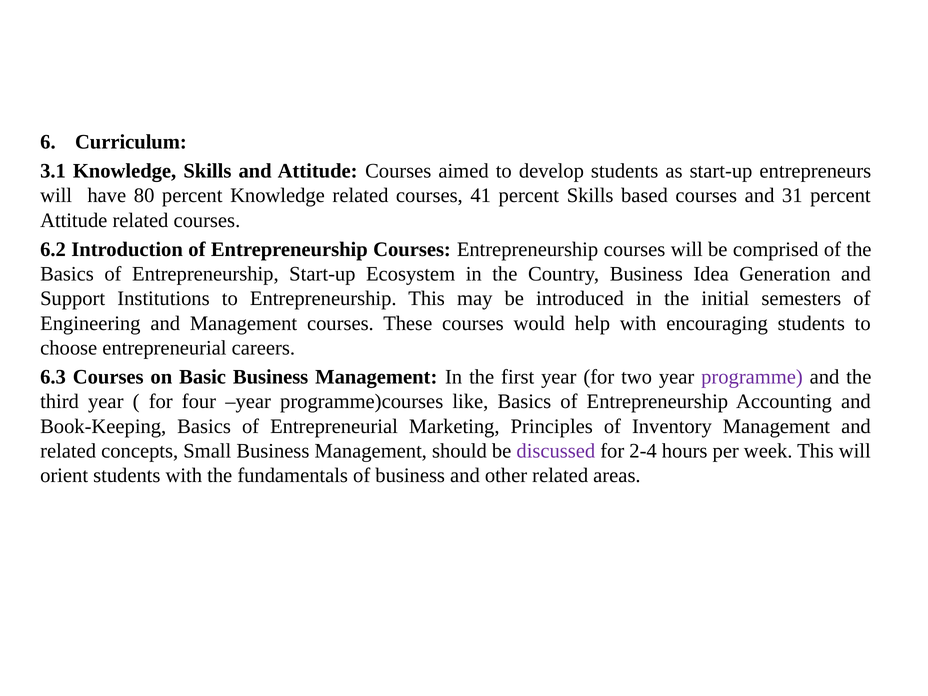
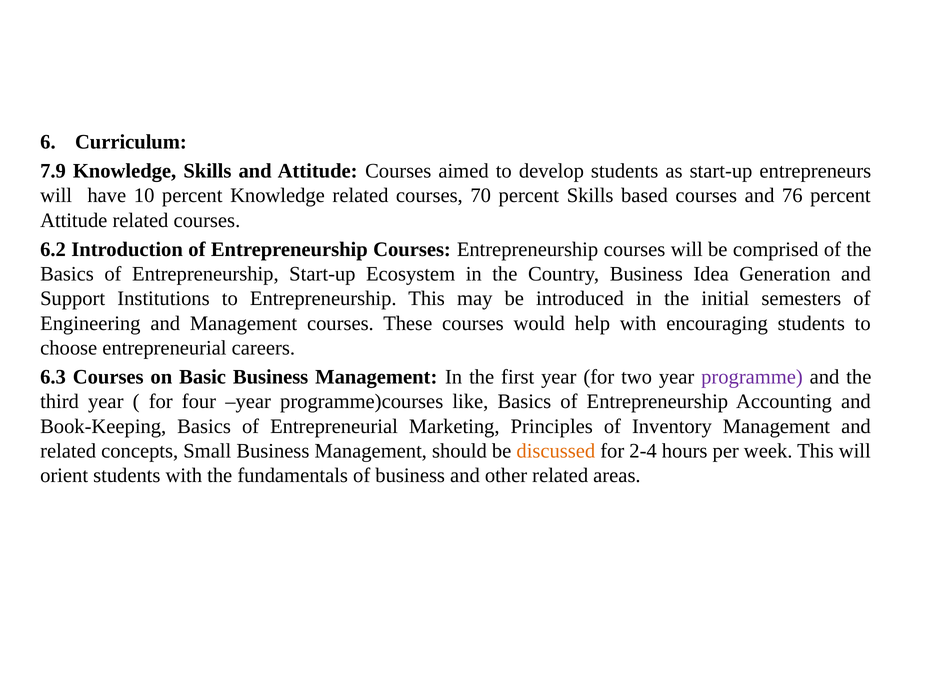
3.1: 3.1 -> 7.9
80: 80 -> 10
41: 41 -> 70
31: 31 -> 76
discussed colour: purple -> orange
